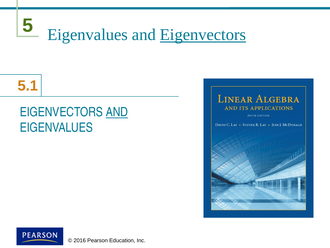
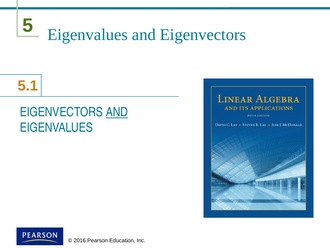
Eigenvectors at (203, 35) underline: present -> none
